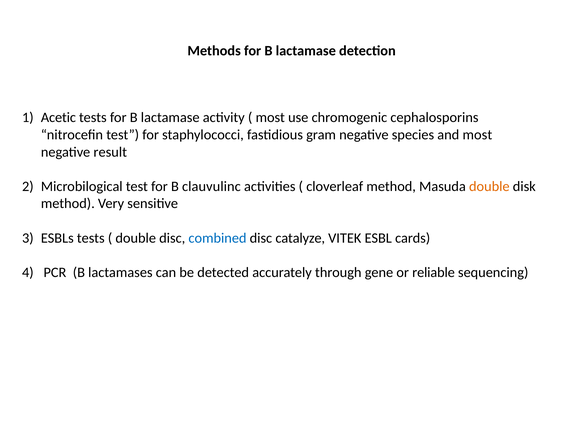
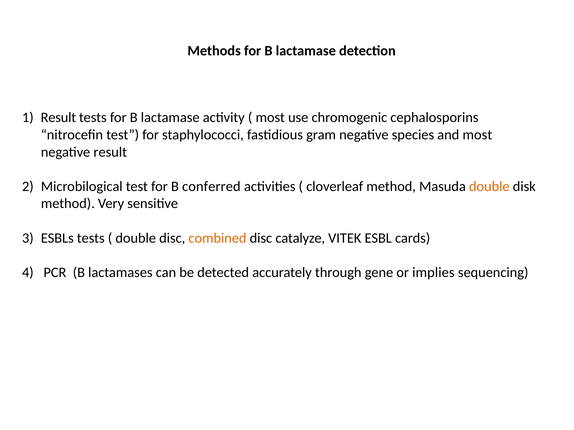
Acetic at (58, 118): Acetic -> Result
clauvulinc: clauvulinc -> conferred
combined colour: blue -> orange
reliable: reliable -> implies
